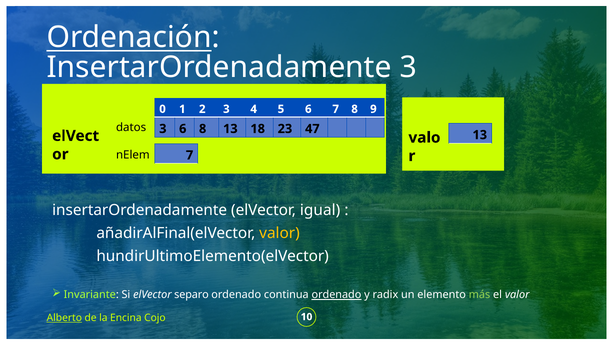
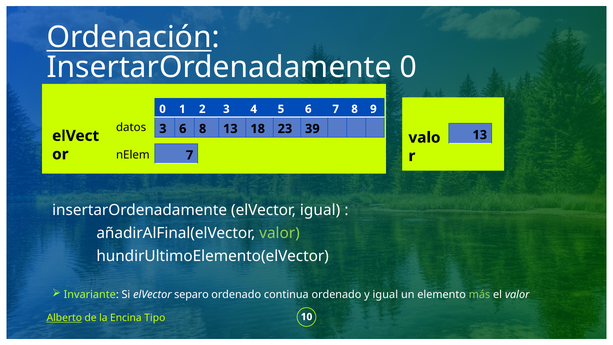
3 at (408, 67): 3 -> 0
47: 47 -> 39
valor at (279, 233) colour: yellow -> light green
ordenado at (336, 295) underline: present -> none
y radix: radix -> igual
Cojo: Cojo -> Tipo
